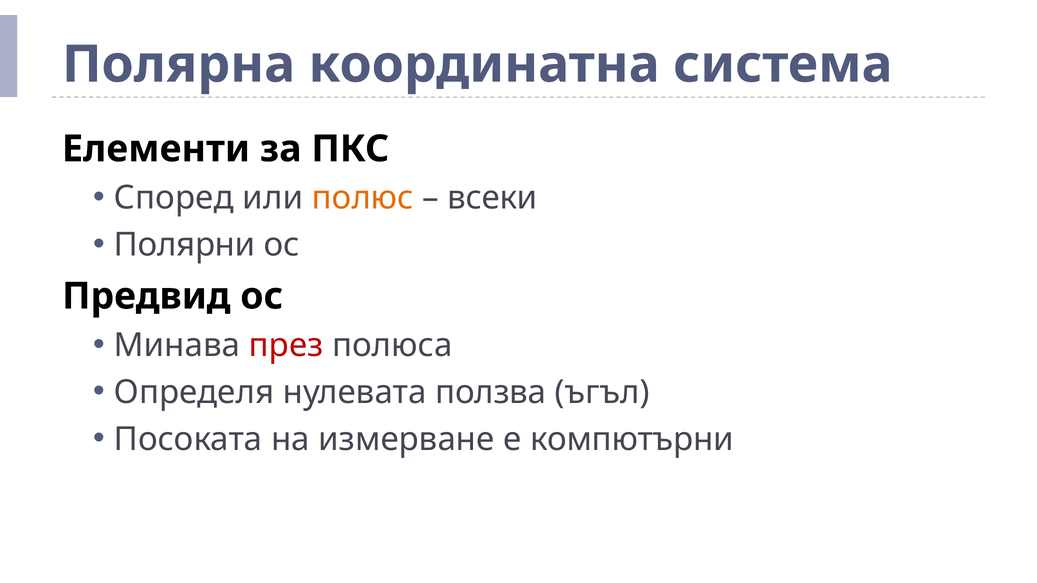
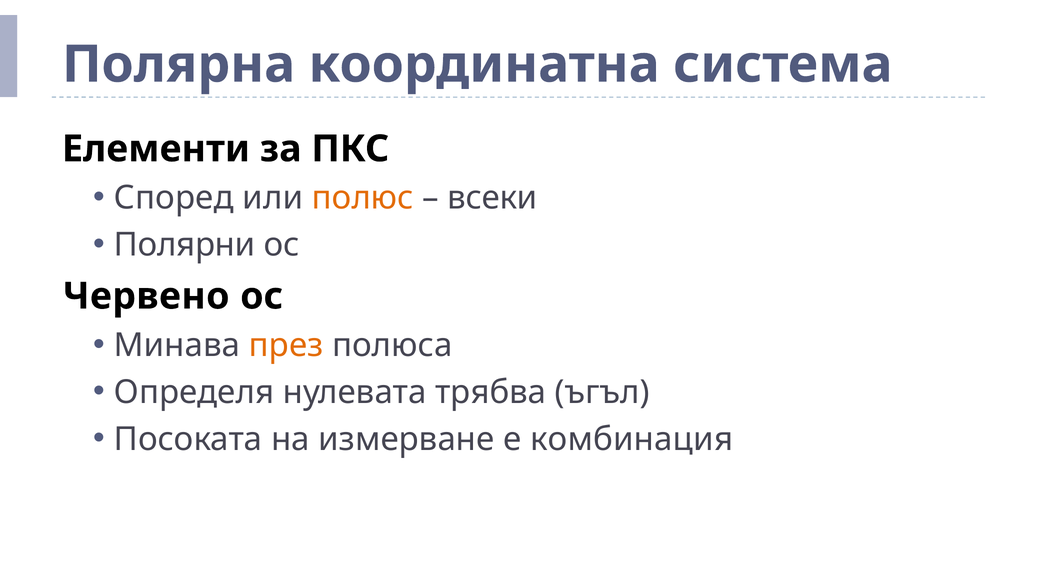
Предвид: Предвид -> Червено
през colour: red -> orange
ползва: ползва -> трябва
компютърни: компютърни -> комбинация
